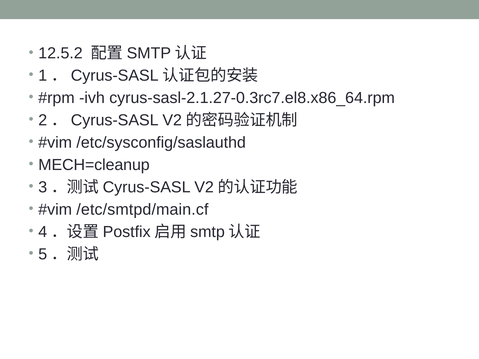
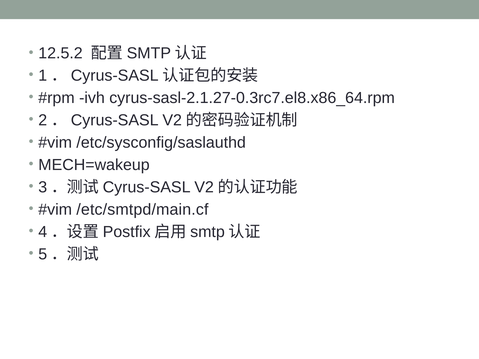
MECH=cleanup: MECH=cleanup -> MECH=wakeup
